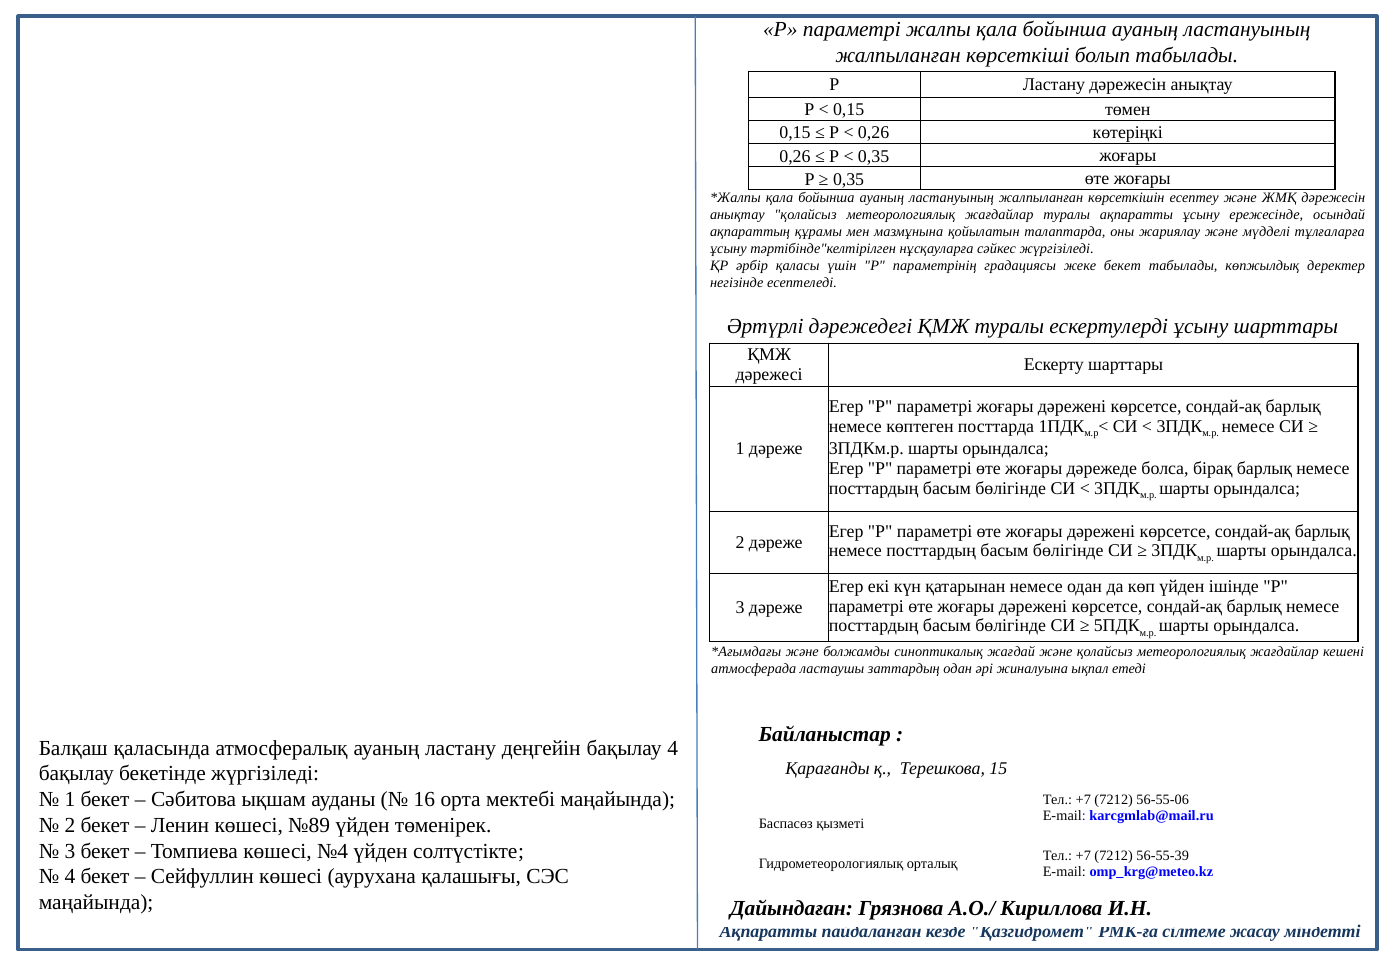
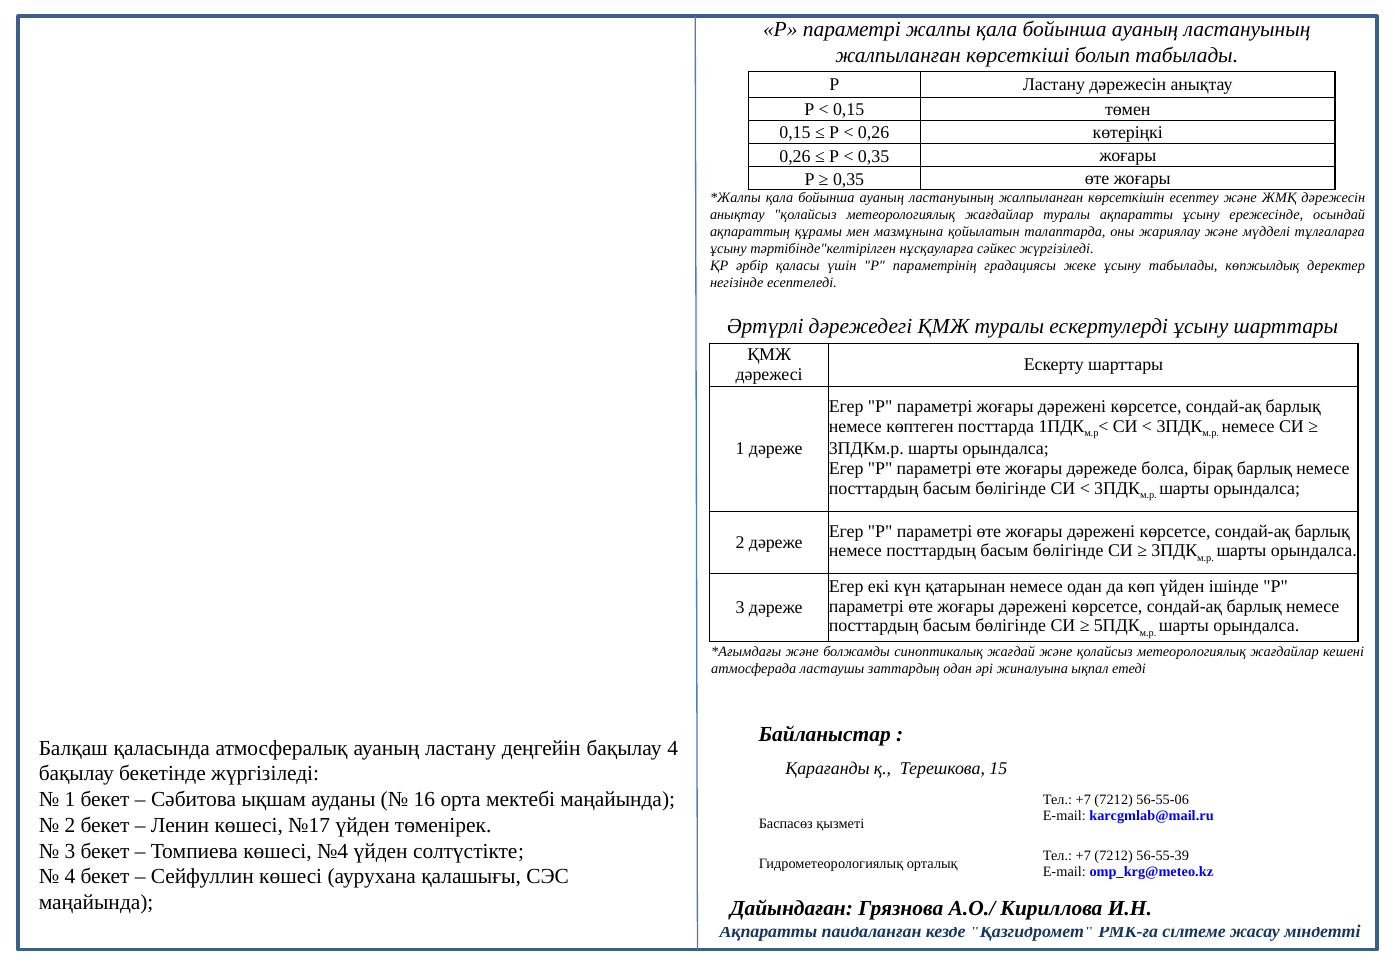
жеке бекет: бекет -> ұсыну
№89: №89 -> №17
